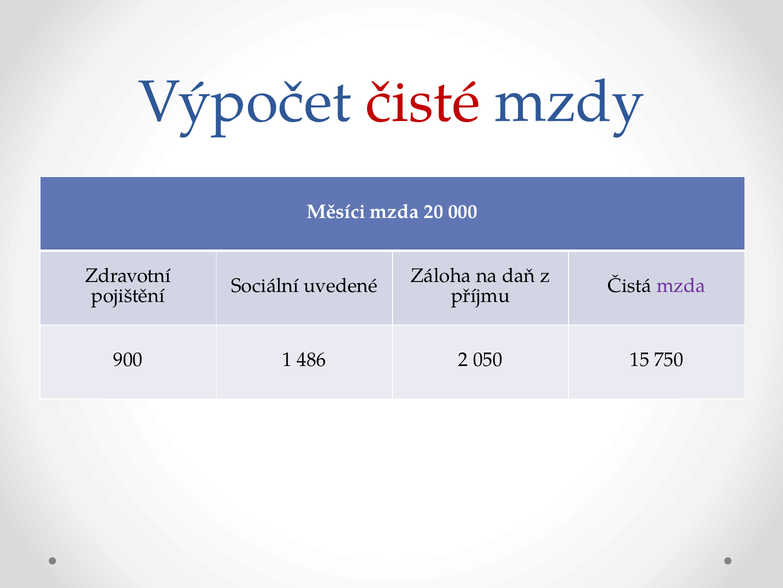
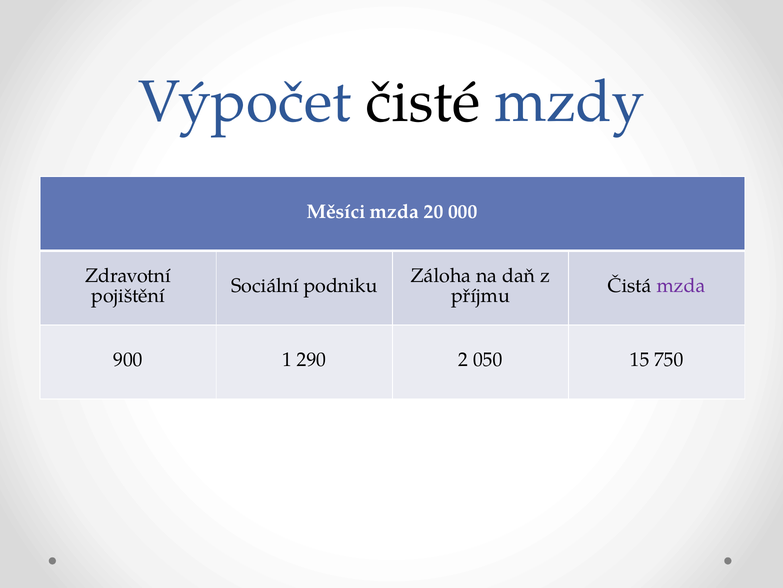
čisté colour: red -> black
uvedené: uvedené -> podniku
486: 486 -> 290
